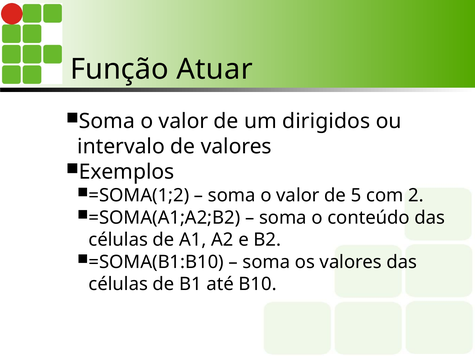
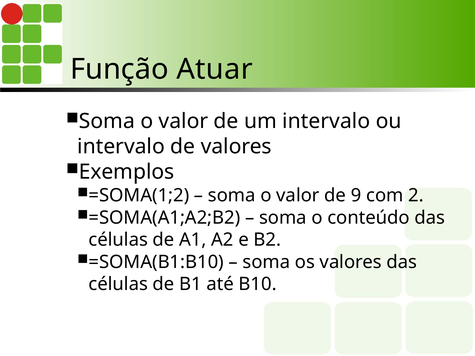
um dirigidos: dirigidos -> intervalo
de 5: 5 -> 9
